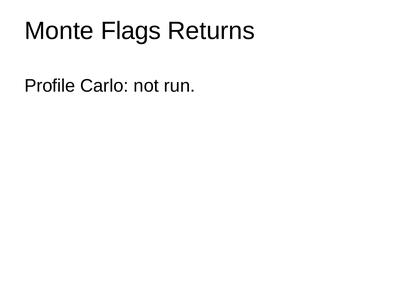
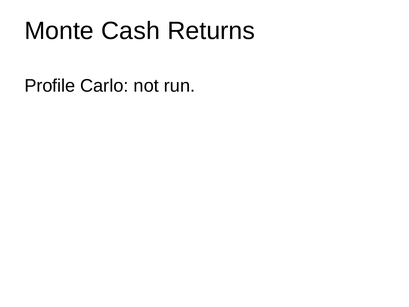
Flags: Flags -> Cash
